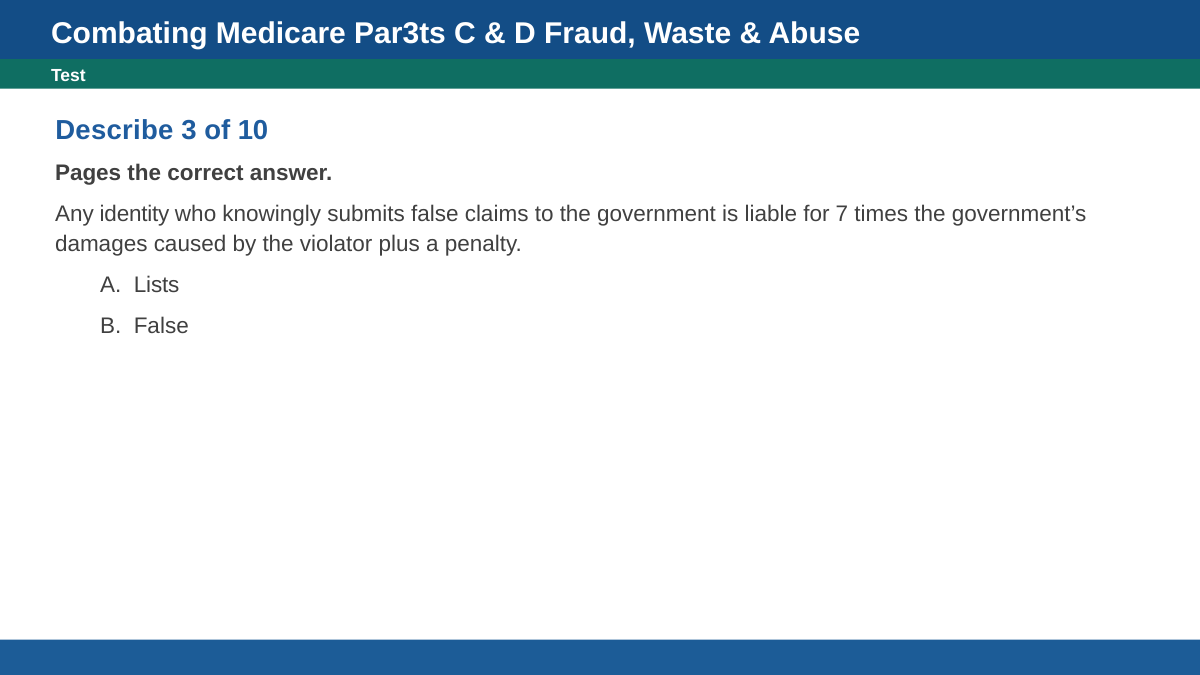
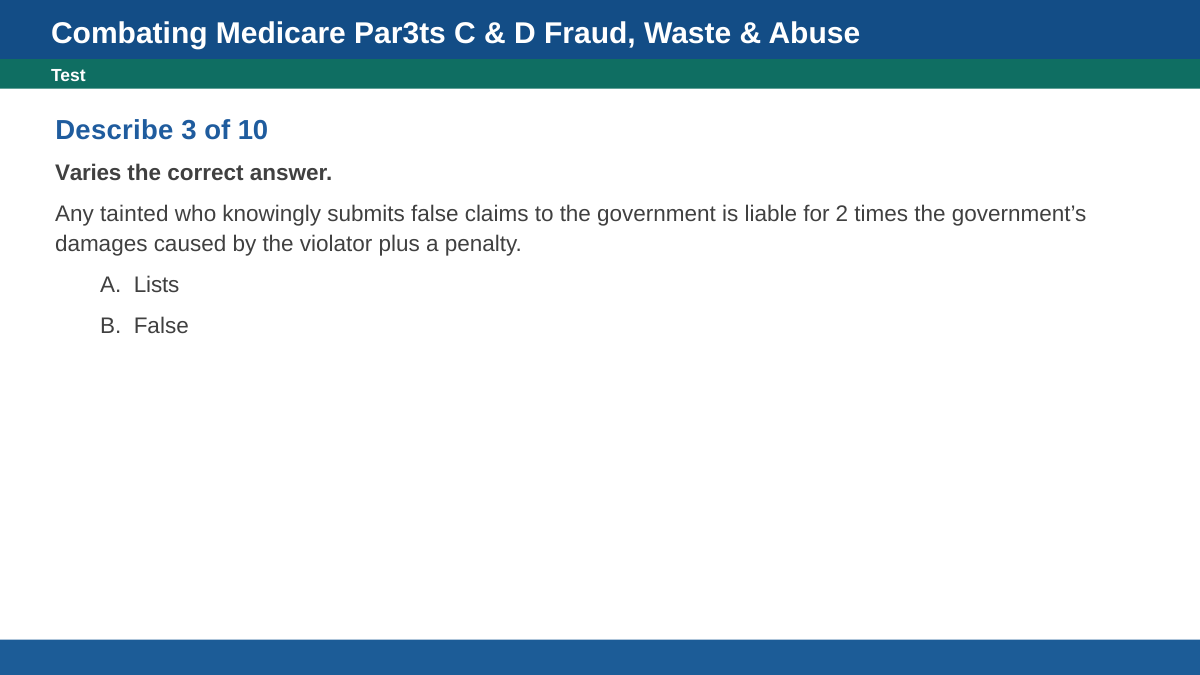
Pages: Pages -> Varies
identity: identity -> tainted
7: 7 -> 2
